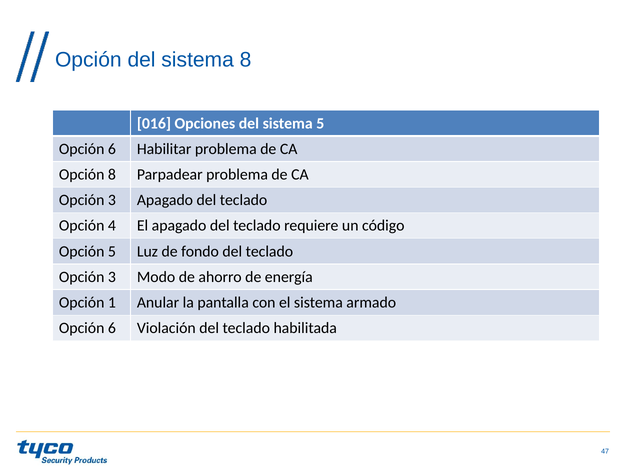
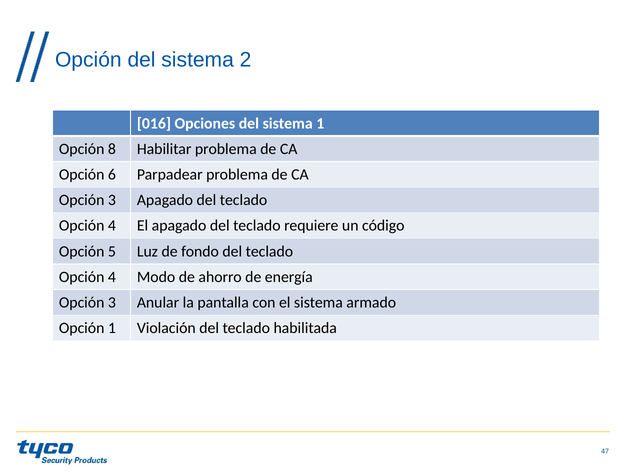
sistema 8: 8 -> 2
sistema 5: 5 -> 1
6 at (112, 149): 6 -> 8
Opción 8: 8 -> 6
3 at (112, 277): 3 -> 4
1 at (112, 303): 1 -> 3
6 at (112, 328): 6 -> 1
